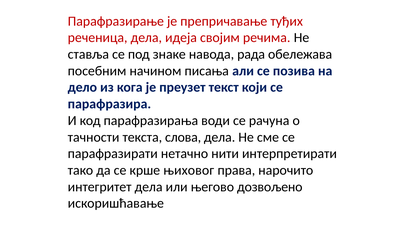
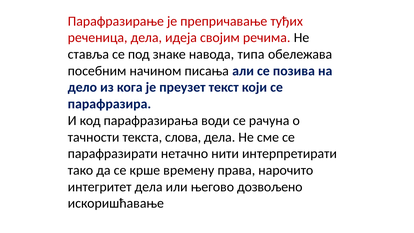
рада: рада -> типа
њиховог: њиховог -> времену
